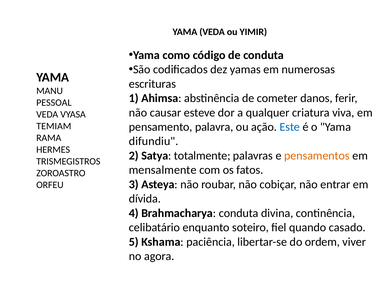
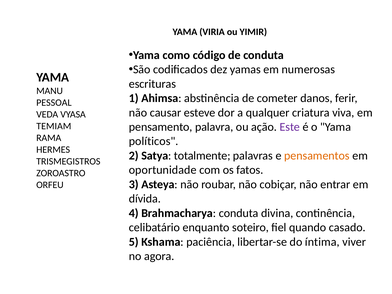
YAMA VEDA: VEDA -> VIRIA
Este colour: blue -> purple
difundiu: difundiu -> políticos
mensalmente: mensalmente -> oportunidade
ordem: ordem -> íntima
